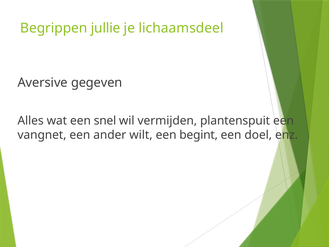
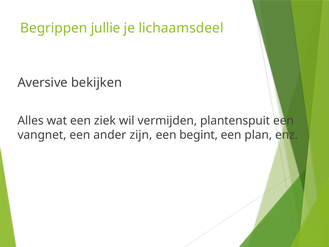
gegeven: gegeven -> bekijken
snel: snel -> ziek
wilt: wilt -> zijn
doel: doel -> plan
